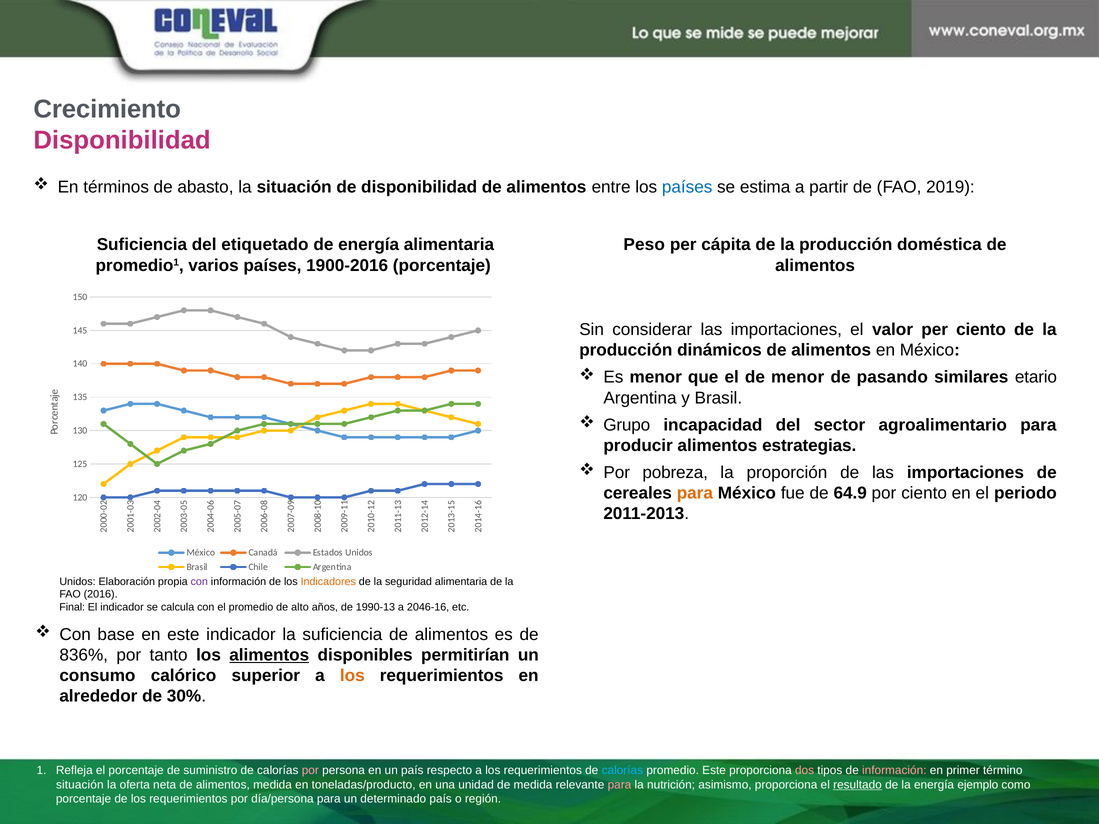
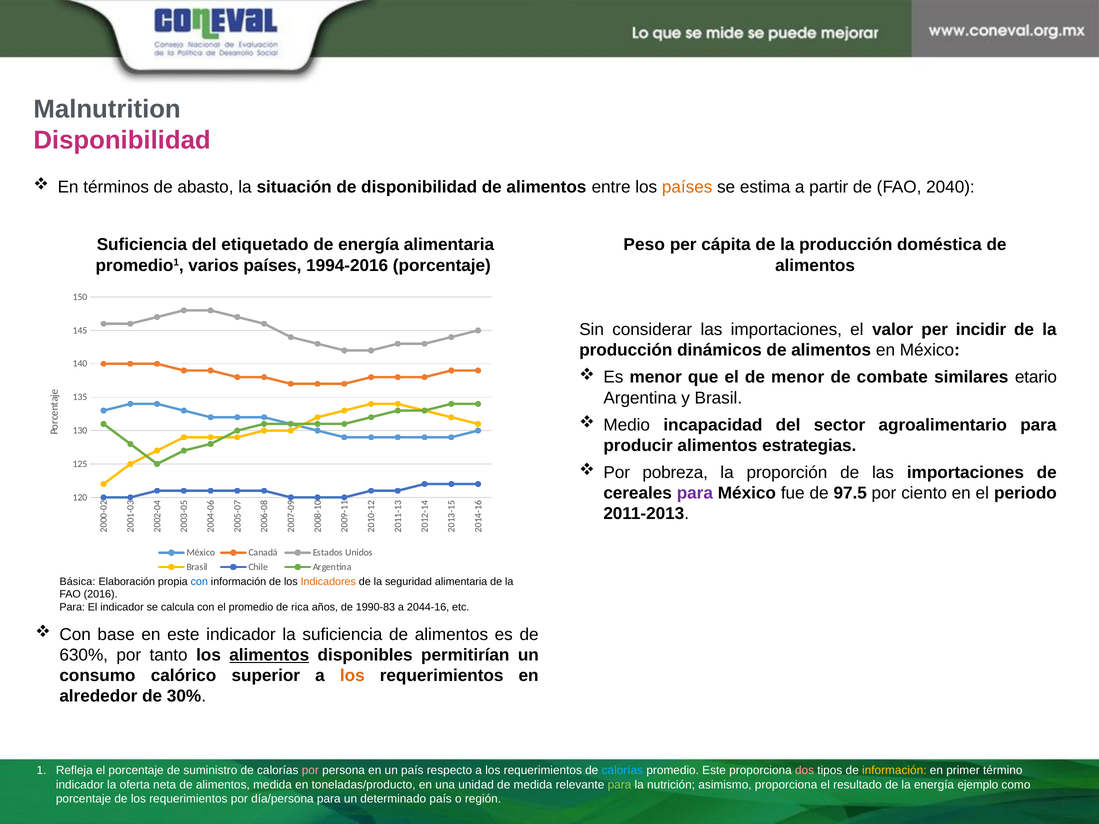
Crecimiento: Crecimiento -> Malnutrition
países at (687, 187) colour: blue -> orange
2019: 2019 -> 2040
1900-2016: 1900-2016 -> 1994-2016
per ciento: ciento -> incidir
pasando: pasando -> combate
Grupo: Grupo -> Medio
para at (695, 493) colour: orange -> purple
64.9: 64.9 -> 97.5
Unidos at (78, 582): Unidos -> Básica
con at (199, 582) colour: purple -> blue
Final at (72, 607): Final -> Para
alto: alto -> rica
1990-13: 1990-13 -> 1990-83
2046-16: 2046-16 -> 2044-16
836%: 836% -> 630%
información at (894, 771) colour: pink -> yellow
situación at (80, 785): situación -> indicador
para at (619, 785) colour: pink -> light green
resultado underline: present -> none
